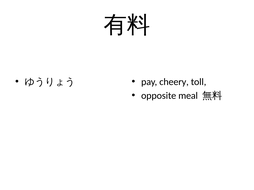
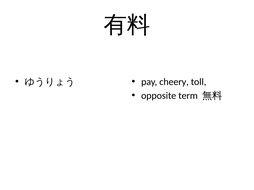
meal: meal -> term
